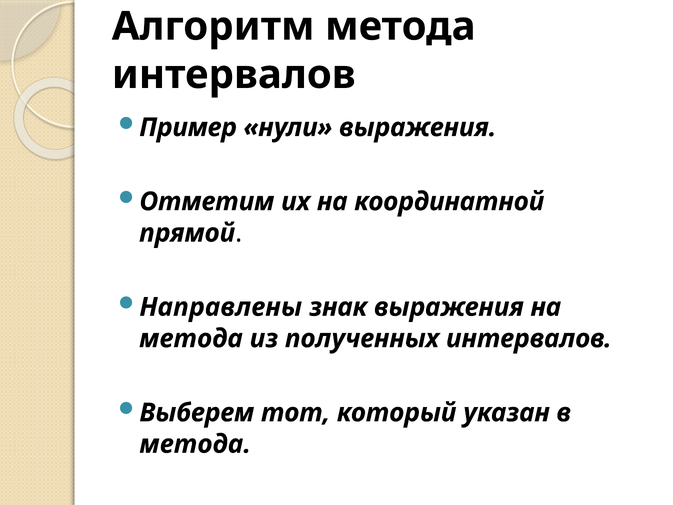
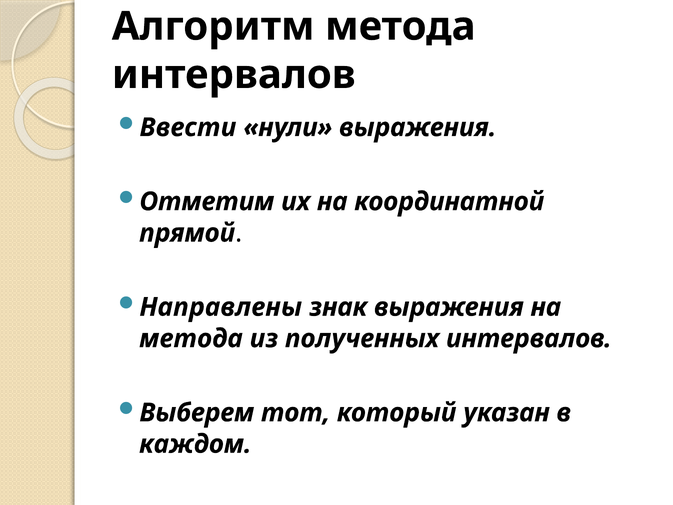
Пример: Пример -> Ввести
метода at (195, 444): метода -> каждом
